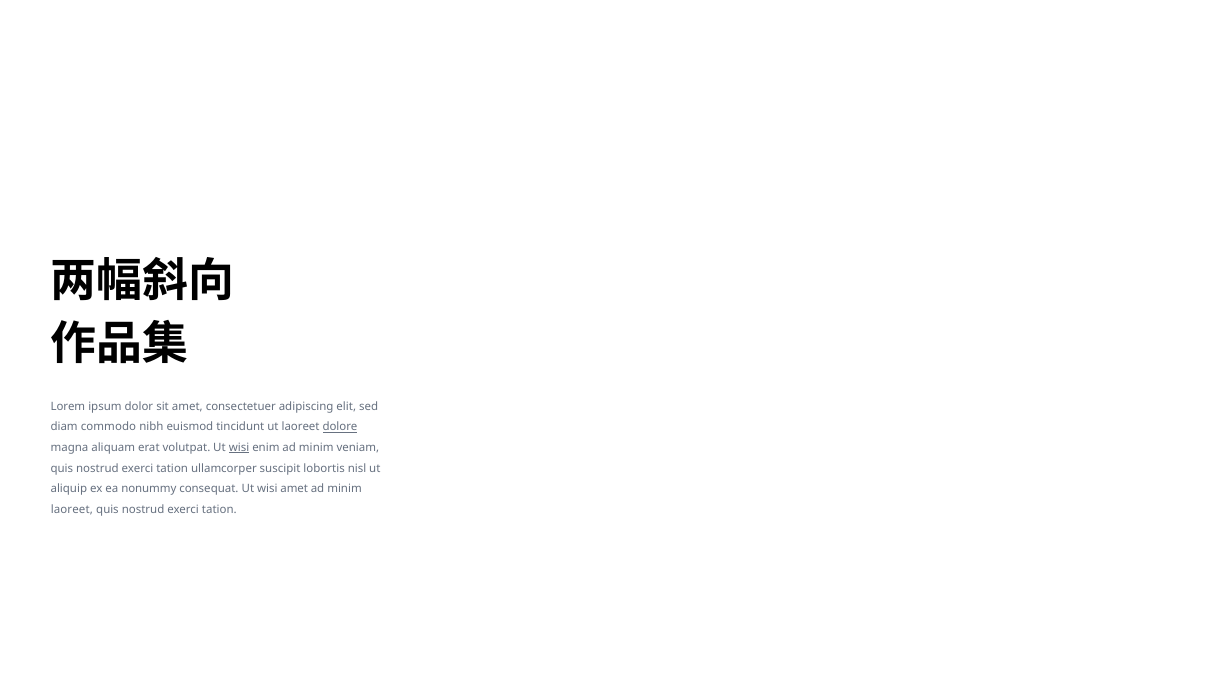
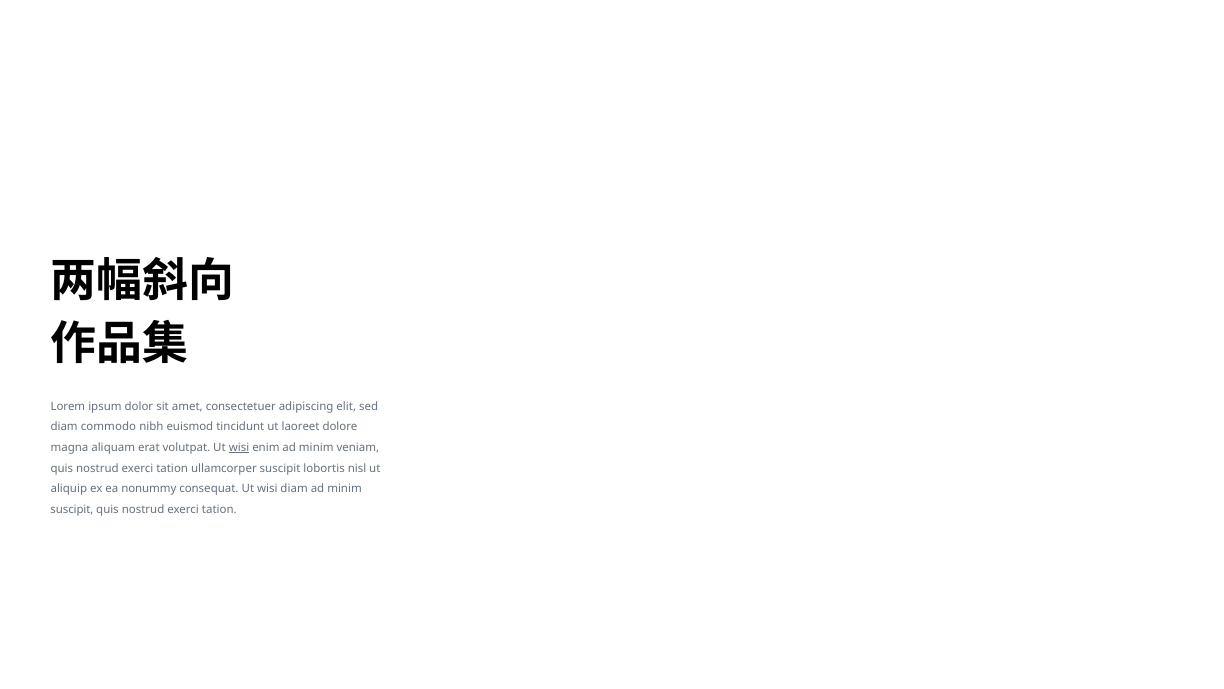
dolore underline: present -> none
wisi amet: amet -> diam
laoreet at (72, 510): laoreet -> suscipit
